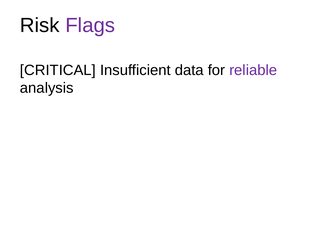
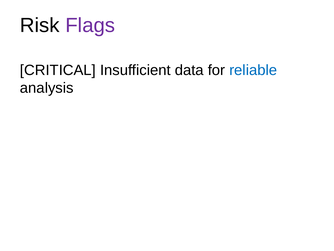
reliable colour: purple -> blue
